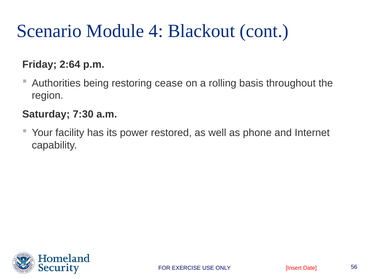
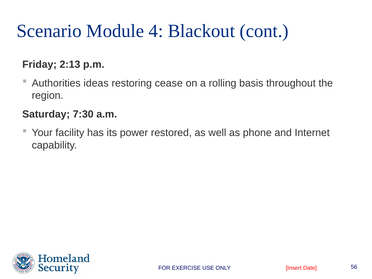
2:64: 2:64 -> 2:13
being: being -> ideas
